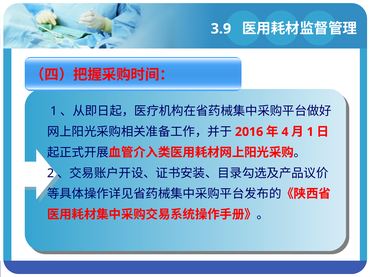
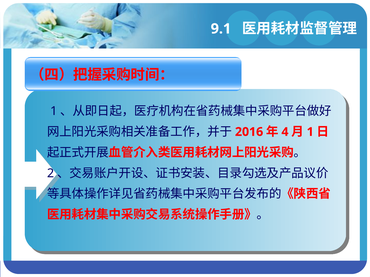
3.9: 3.9 -> 9.1
